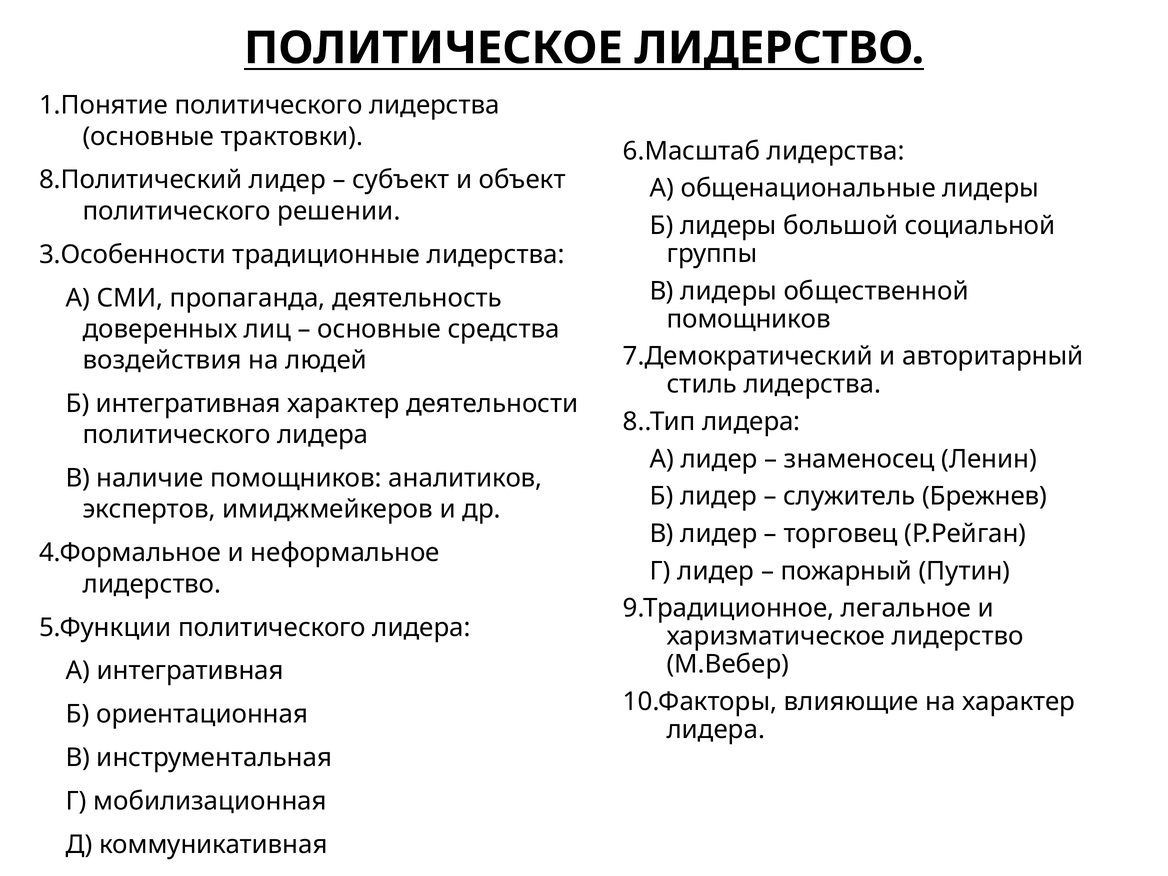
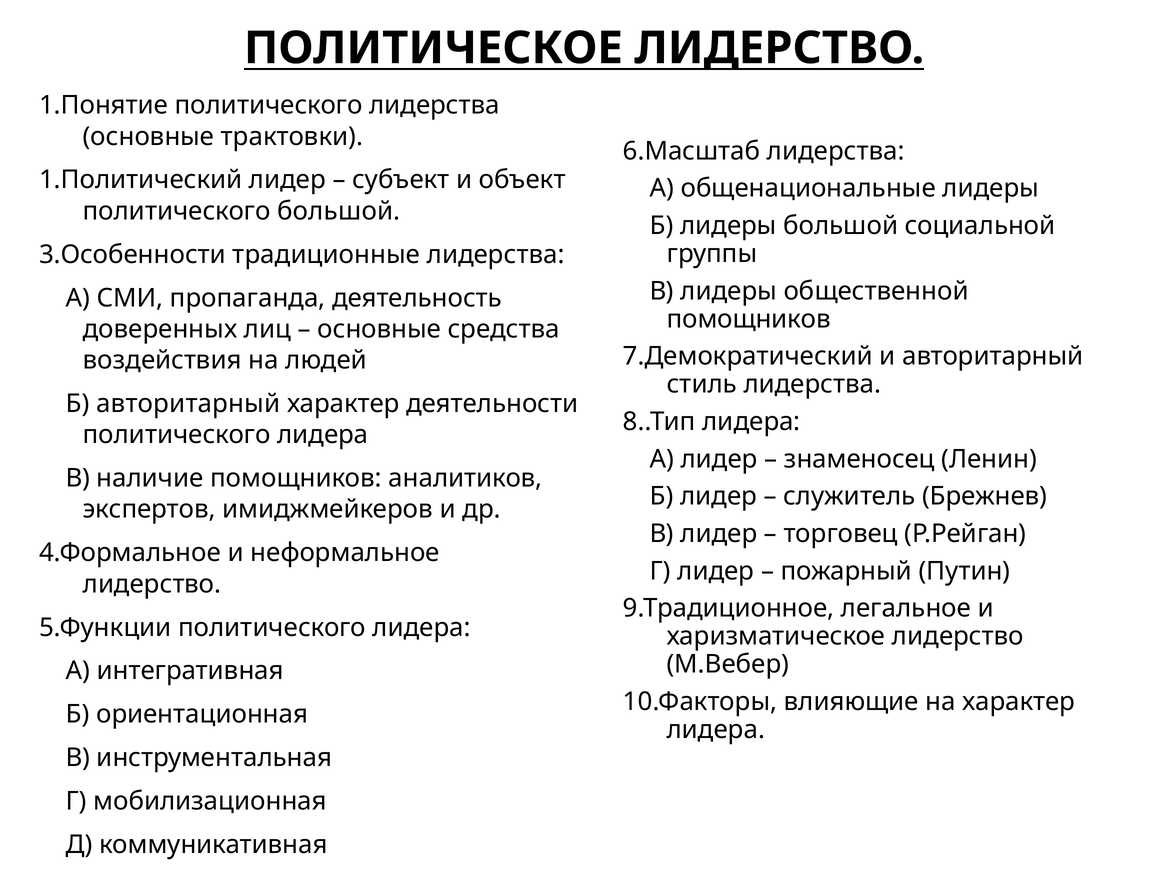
8.Политический: 8.Политический -> 1.Политический
политического решении: решении -> большой
Б интегративная: интегративная -> авторитарный
